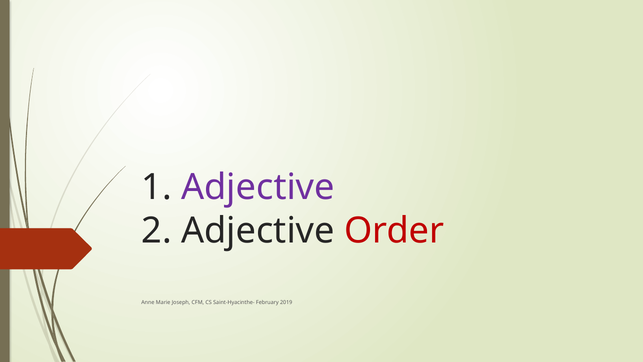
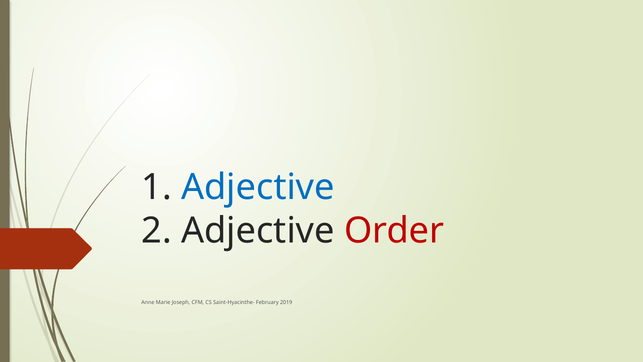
Adjective at (258, 187) colour: purple -> blue
